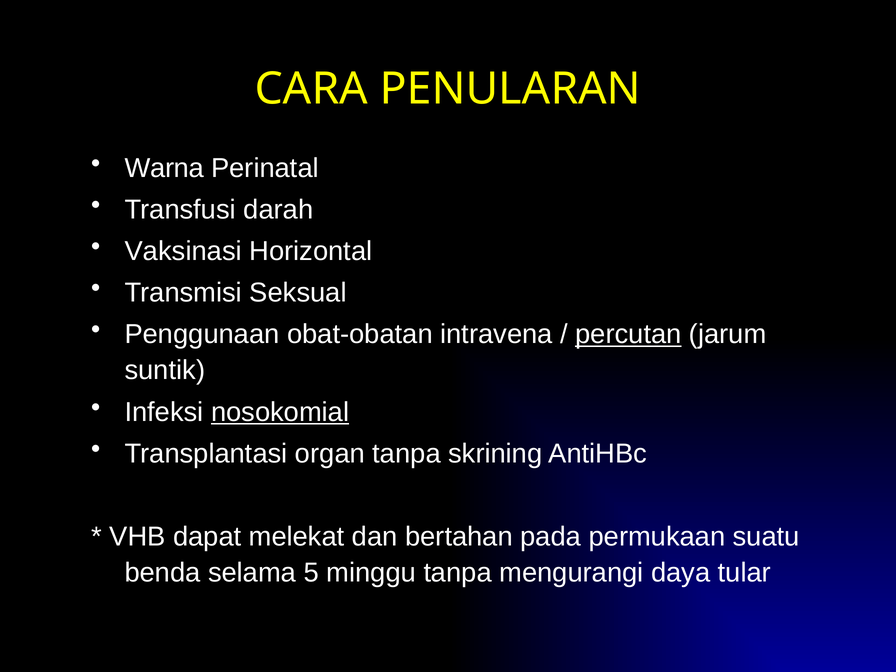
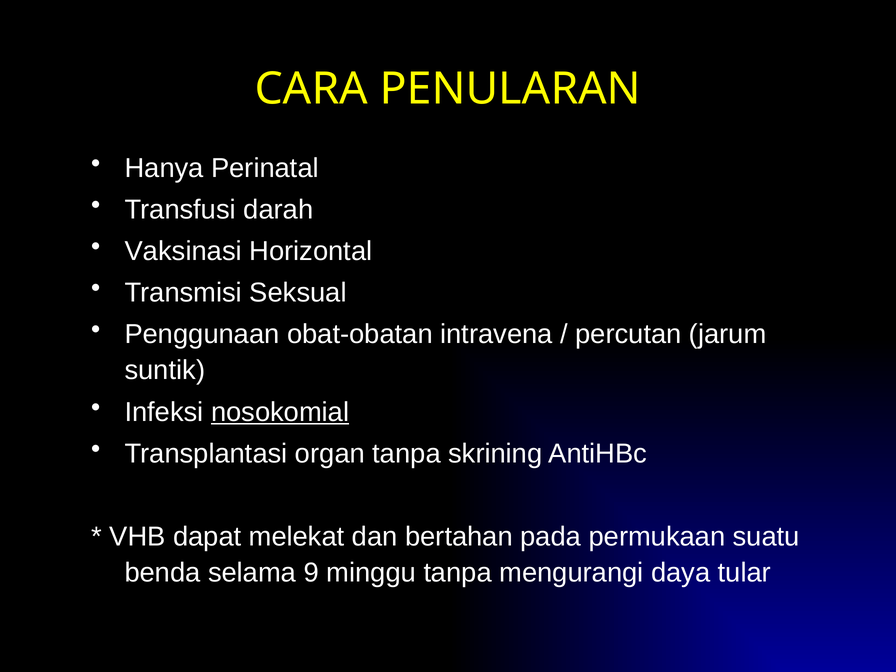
Warna: Warna -> Hanya
percutan underline: present -> none
5: 5 -> 9
